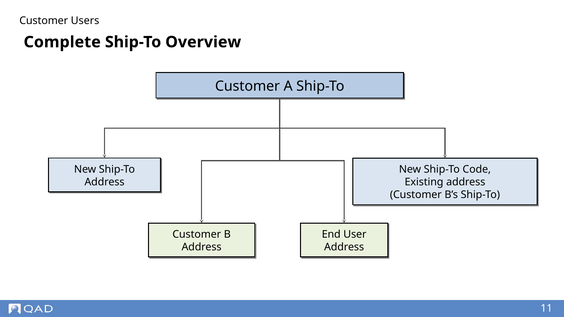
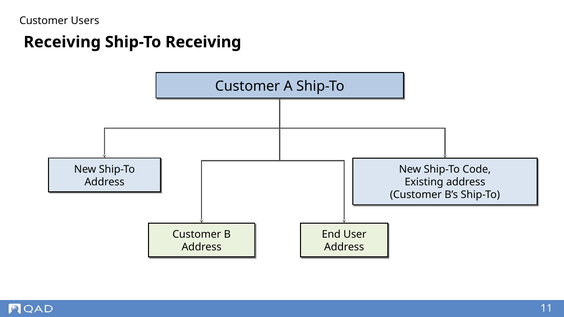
Complete at (62, 42): Complete -> Receiving
Ship-To Overview: Overview -> Receiving
